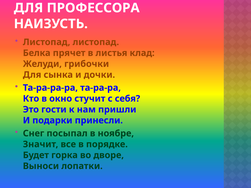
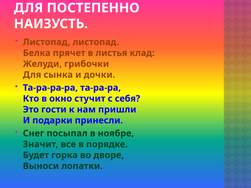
ПРОФЕССОРА: ПРОФЕССОРА -> ПОСТЕПЕННО
